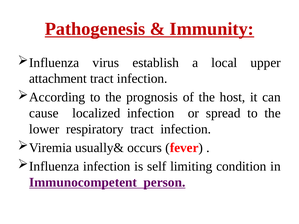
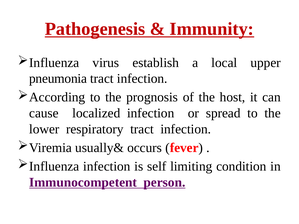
attachment: attachment -> pneumonia
